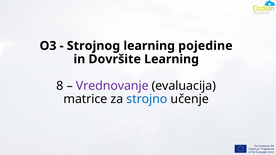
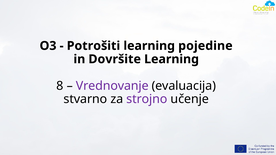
Strojnog: Strojnog -> Potrošiti
matrice: matrice -> stvarno
strojno colour: blue -> purple
